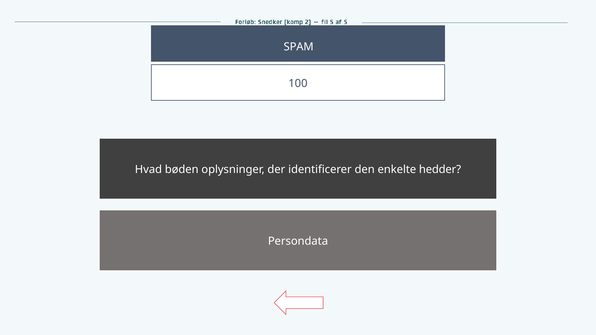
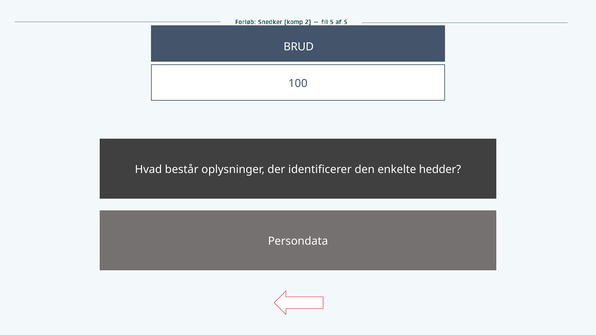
SPAM: SPAM -> BRUD
bøden: bøden -> består
